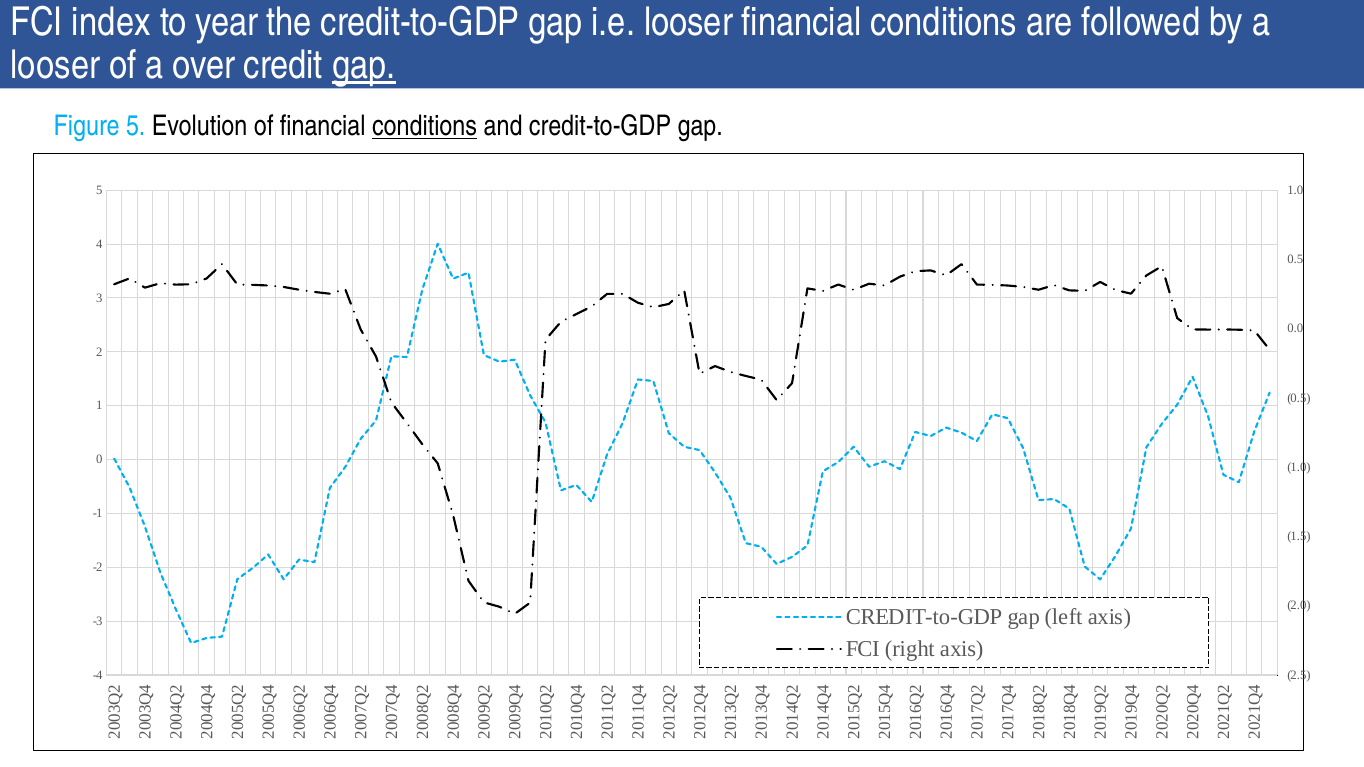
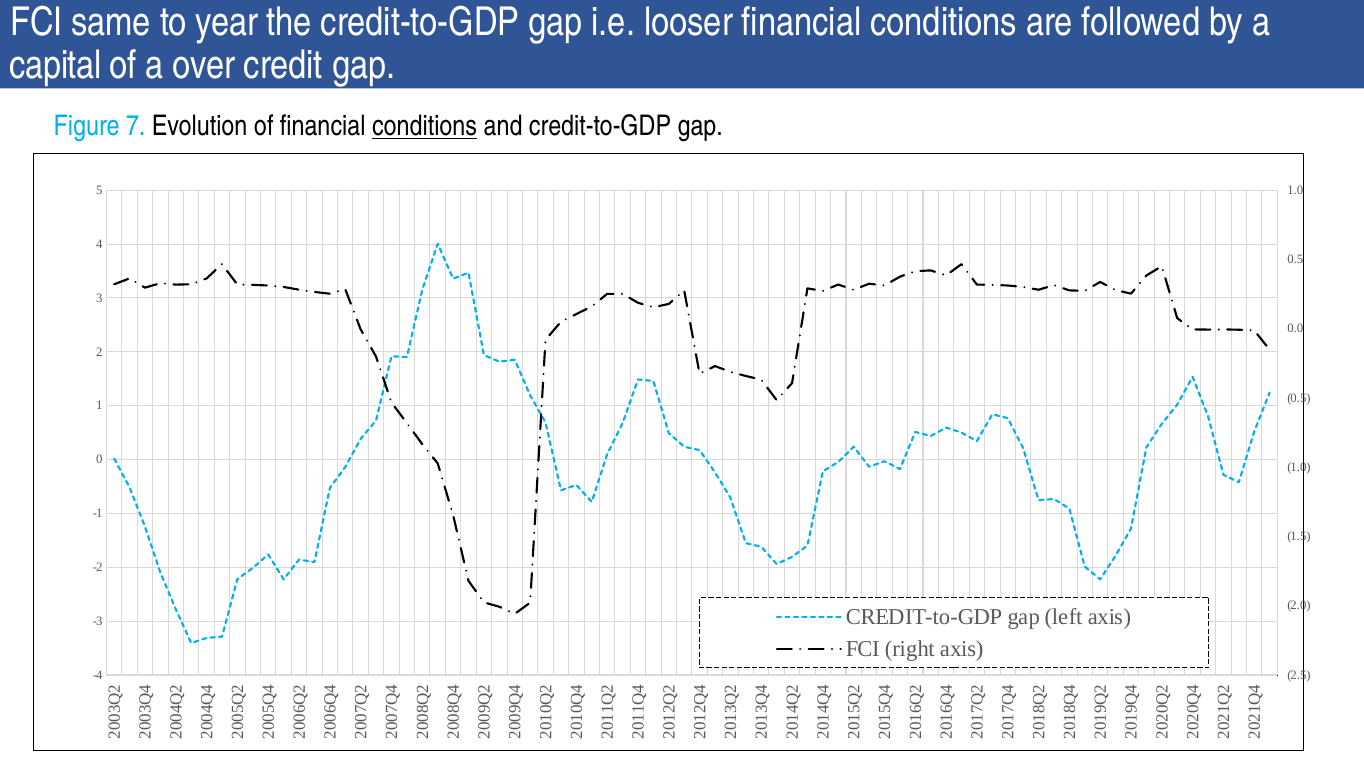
index: index -> same
looser at (55, 66): looser -> capital
gap at (364, 66) underline: present -> none
Figure 5: 5 -> 7
